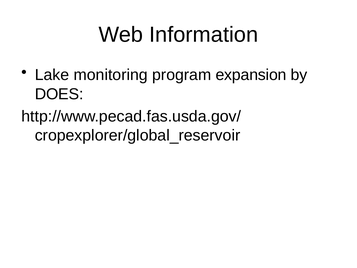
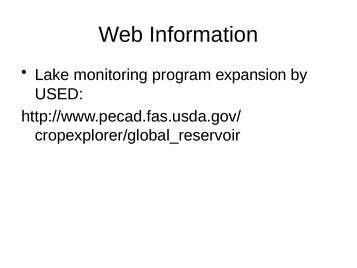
DOES: DOES -> USED
